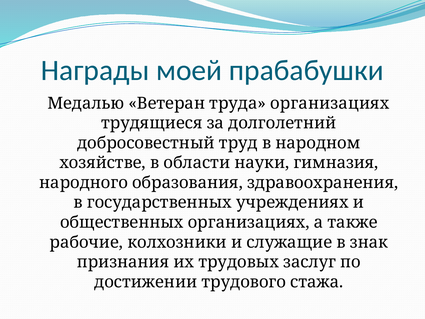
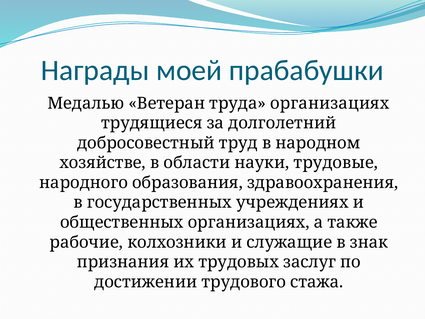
гимназия: гимназия -> трудовые
